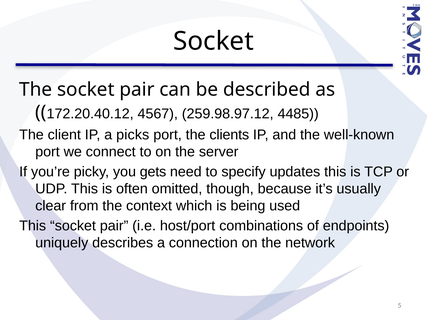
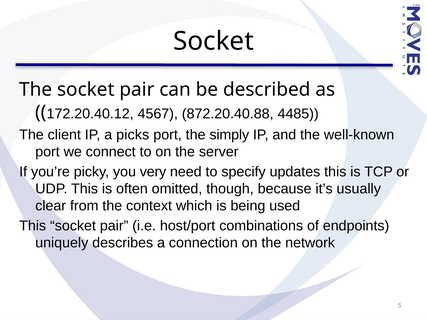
259.98.97.12: 259.98.97.12 -> 872.20.40.88
clients: clients -> simply
gets: gets -> very
